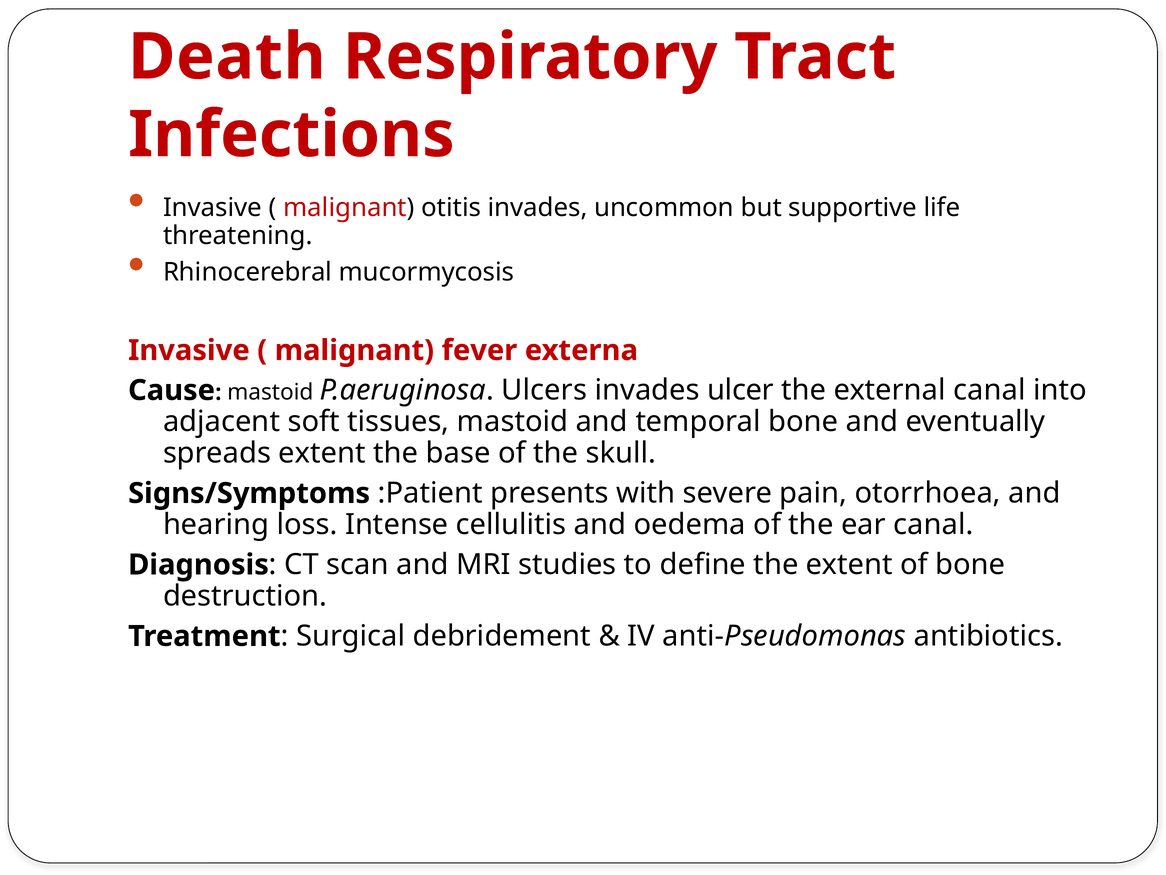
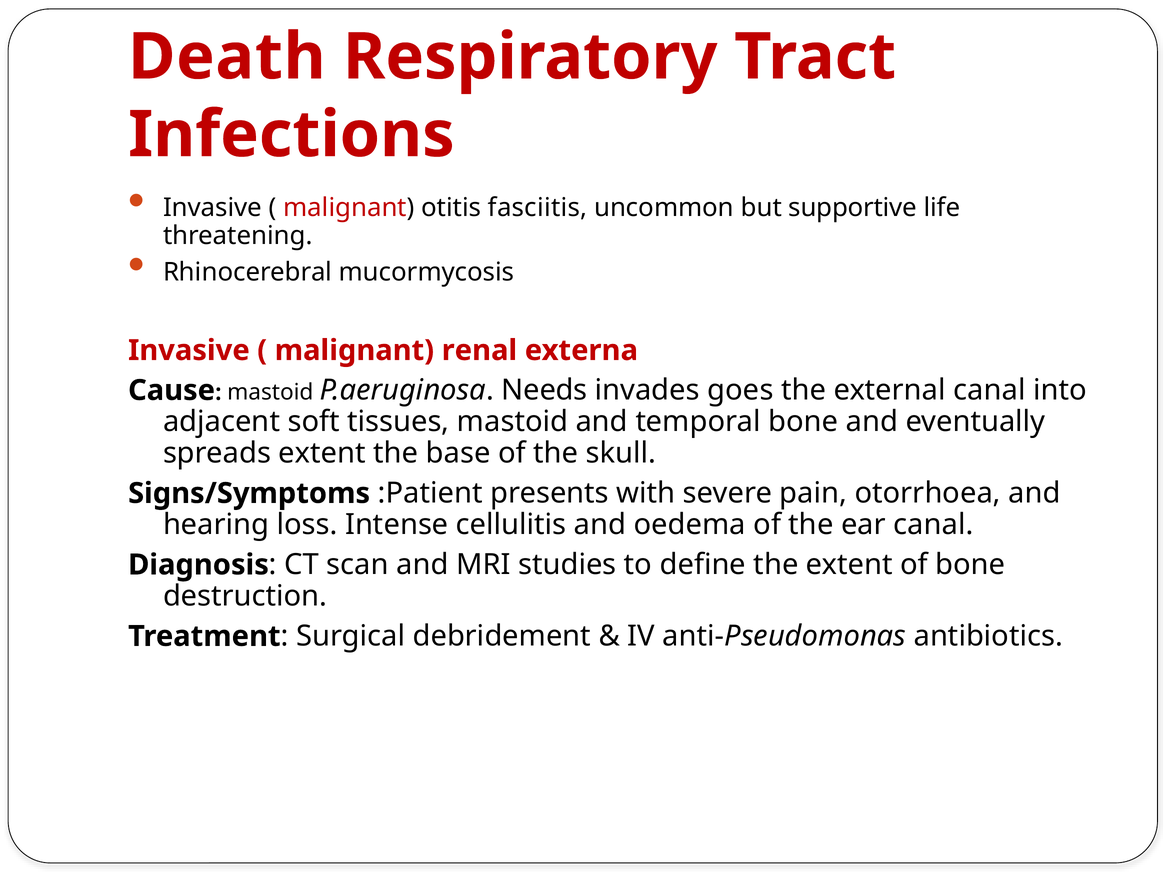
otitis invades: invades -> fasciitis
fever: fever -> renal
Ulcers: Ulcers -> Needs
ulcer: ulcer -> goes
